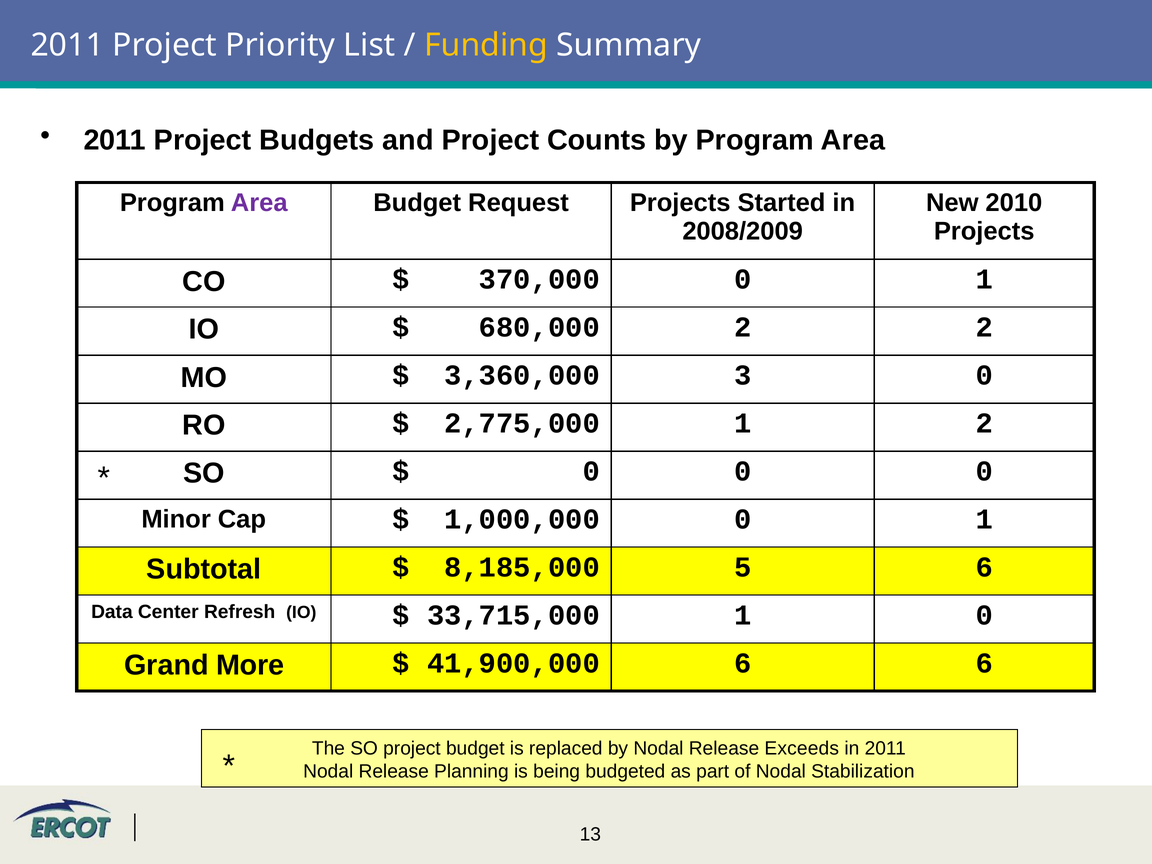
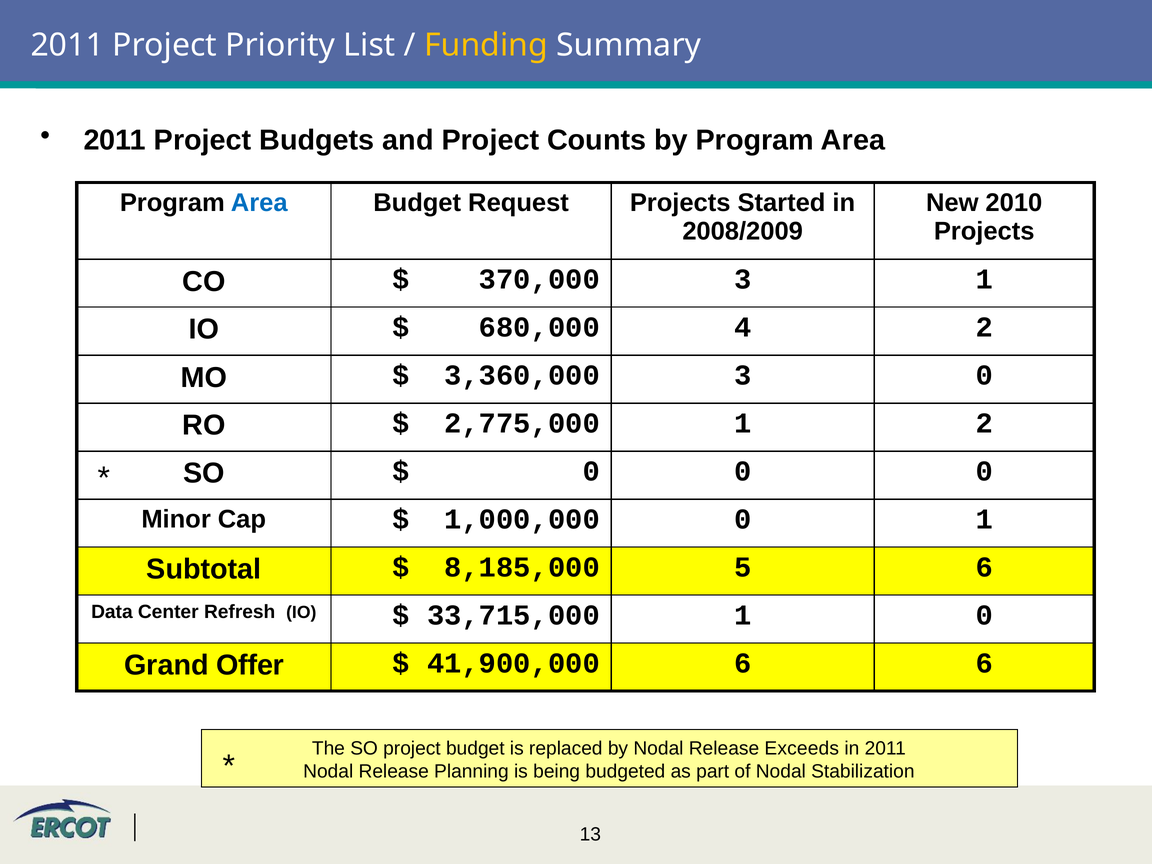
Area at (259, 203) colour: purple -> blue
370,000 0: 0 -> 3
680,000 2: 2 -> 4
More: More -> Offer
